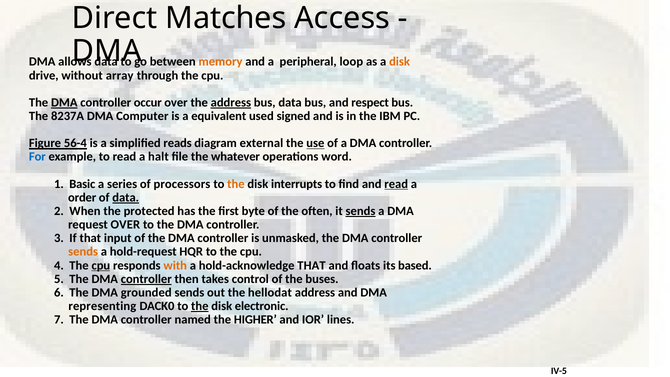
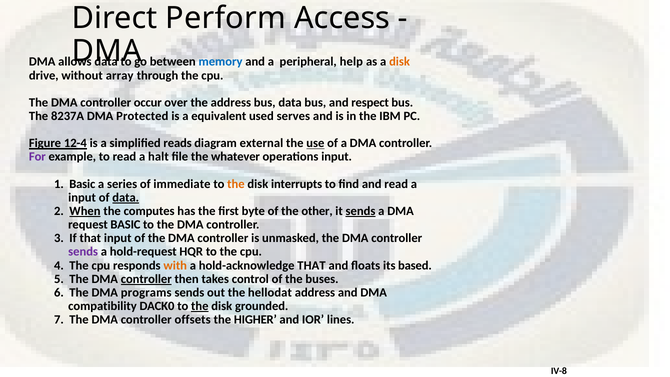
Matches: Matches -> Perform
memory colour: orange -> blue
loop: loop -> help
DMA at (64, 103) underline: present -> none
address at (231, 103) underline: present -> none
Computer: Computer -> Protected
signed: signed -> serves
56-4: 56-4 -> 12-4
For colour: blue -> purple
operations word: word -> input
processors: processors -> immediate
read at (396, 184) underline: present -> none
order at (82, 197): order -> input
When underline: none -> present
protected: protected -> computes
often: often -> other
request OVER: OVER -> BASIC
sends at (83, 252) colour: orange -> purple
cpu at (101, 265) underline: present -> none
grounded: grounded -> programs
representing: representing -> compatibility
electronic: electronic -> grounded
named: named -> offsets
IV-5: IV-5 -> IV-8
